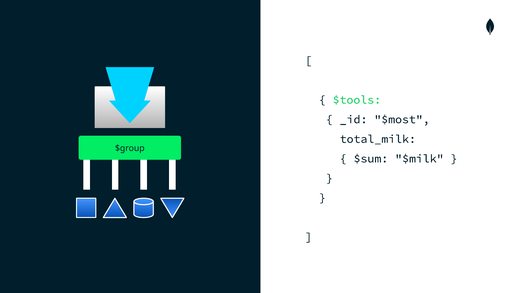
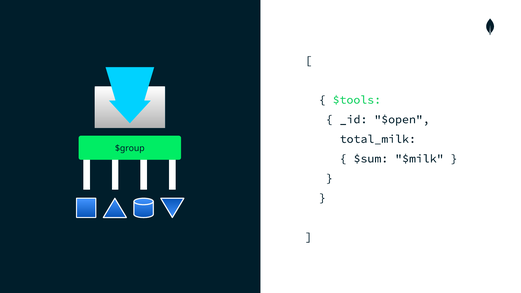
$most: $most -> $open
